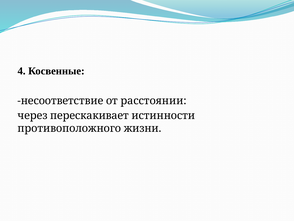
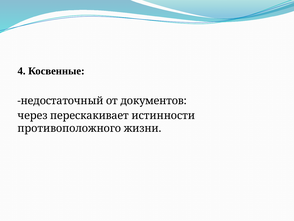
несоответствие: несоответствие -> недостаточный
расстоянии: расстоянии -> документов
